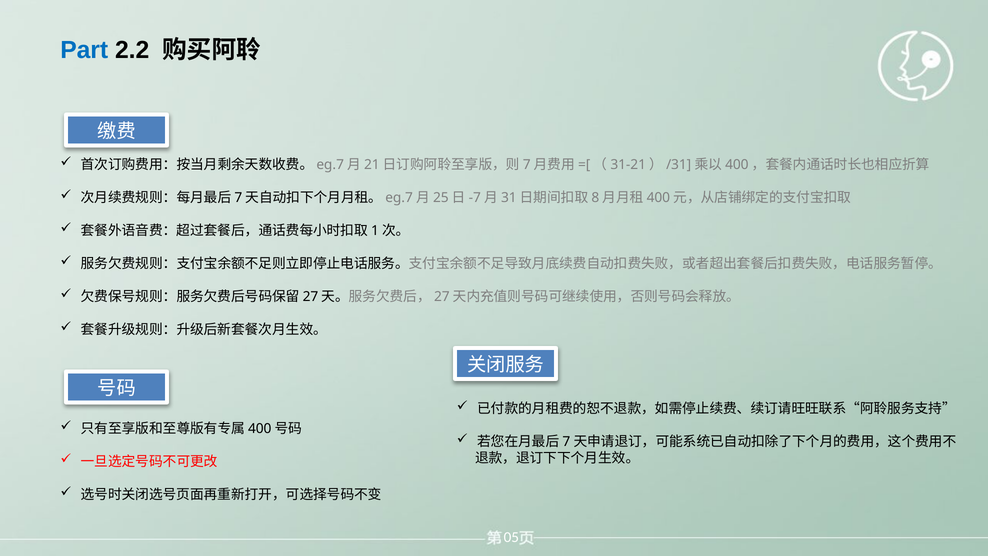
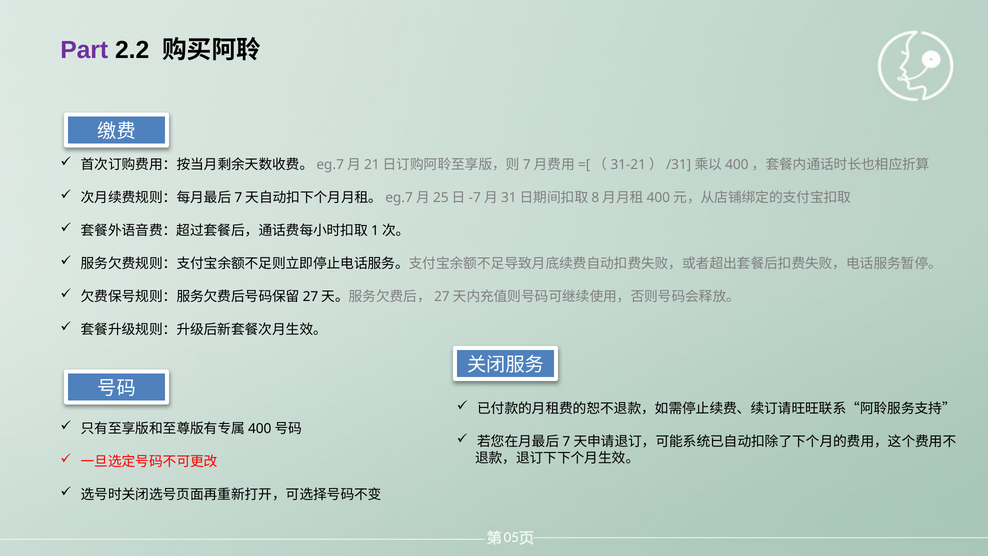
Part colour: blue -> purple
